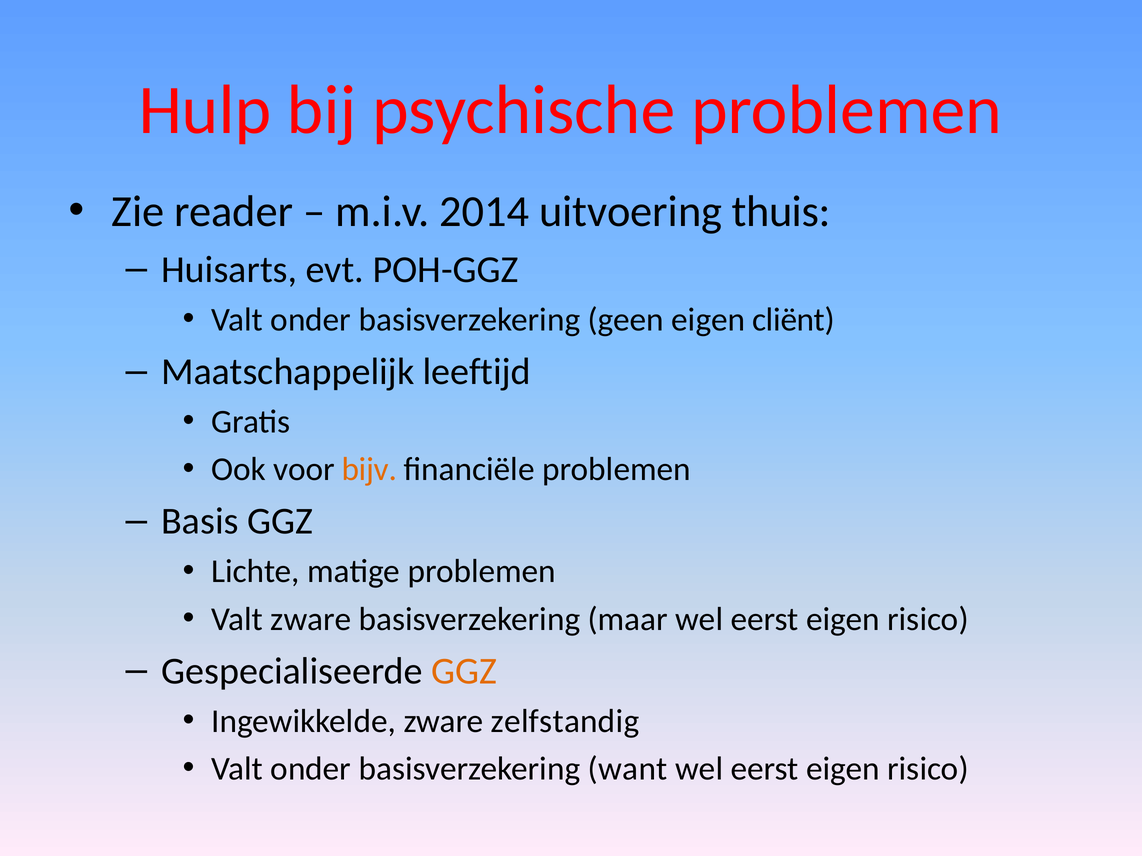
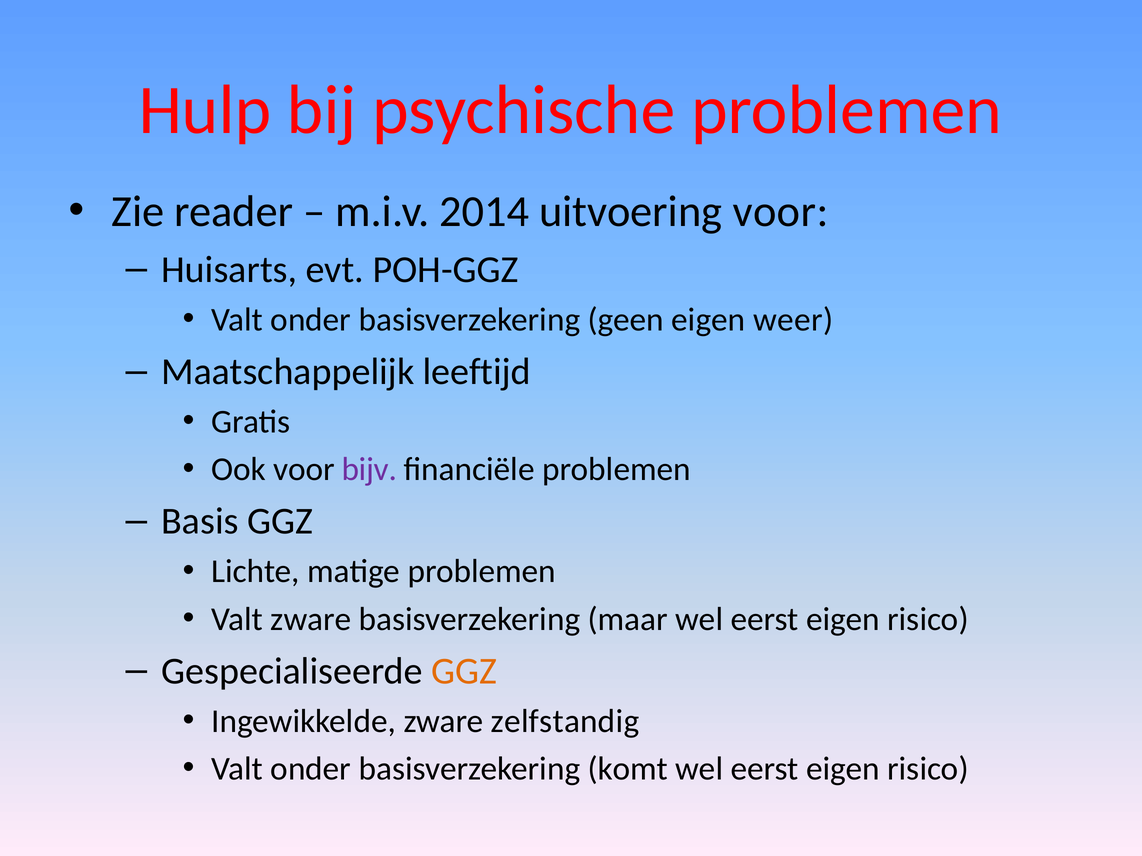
uitvoering thuis: thuis -> voor
cliënt: cliënt -> weer
bijv colour: orange -> purple
want: want -> komt
